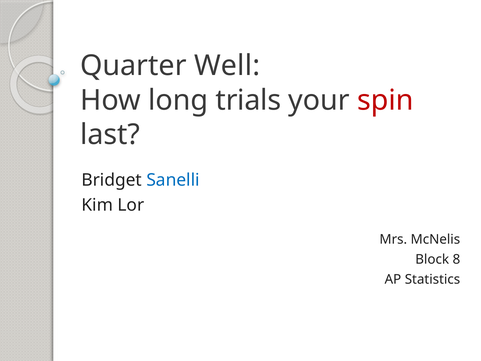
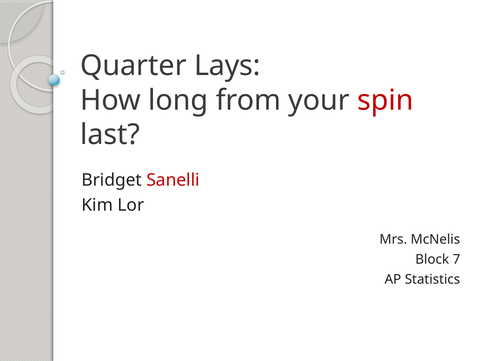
Well: Well -> Lays
trials: trials -> from
Sanelli colour: blue -> red
8: 8 -> 7
